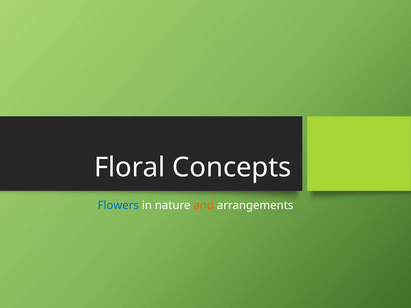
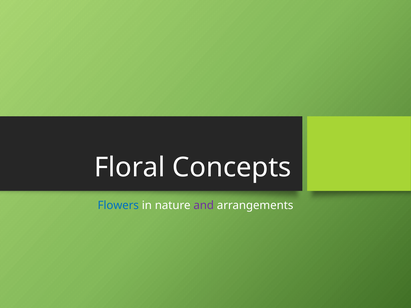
and colour: orange -> purple
